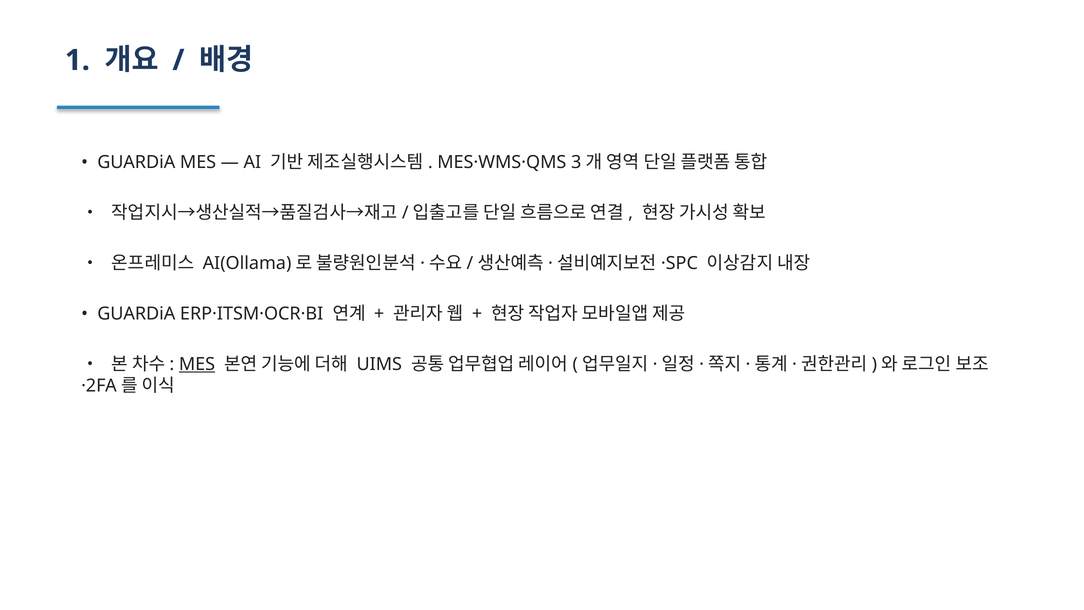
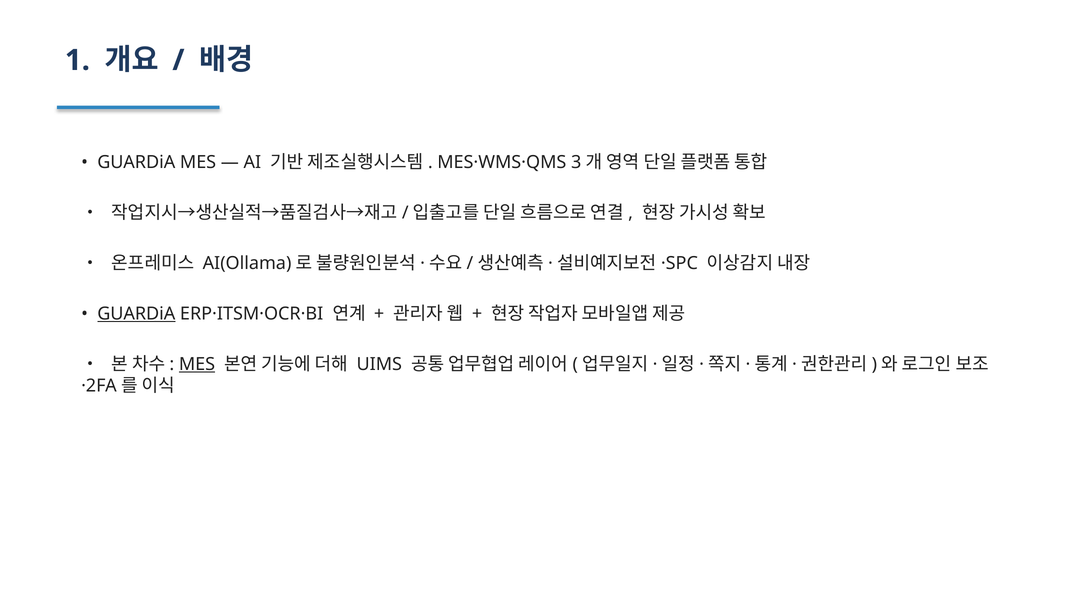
GUARDiA at (136, 314) underline: none -> present
